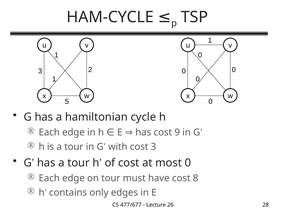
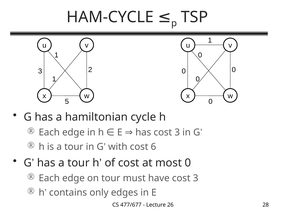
has cost 9: 9 -> 3
cost 3: 3 -> 6
have cost 8: 8 -> 3
